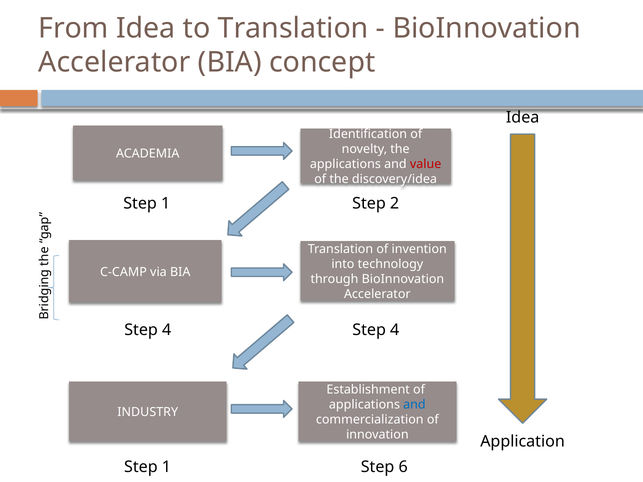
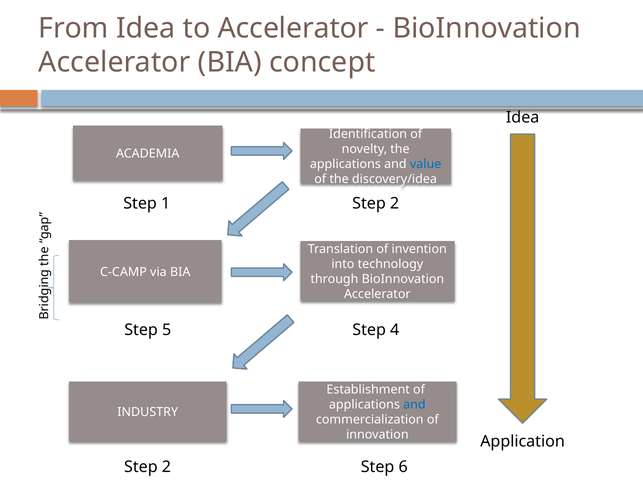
to Translation: Translation -> Accelerator
value colour: red -> blue
4 at (167, 330): 4 -> 5
1 at (166, 467): 1 -> 2
